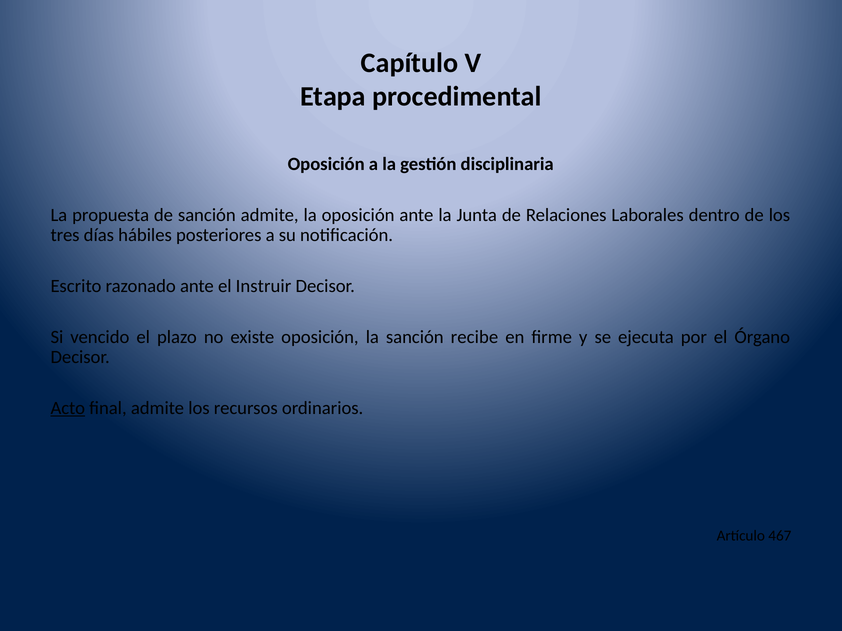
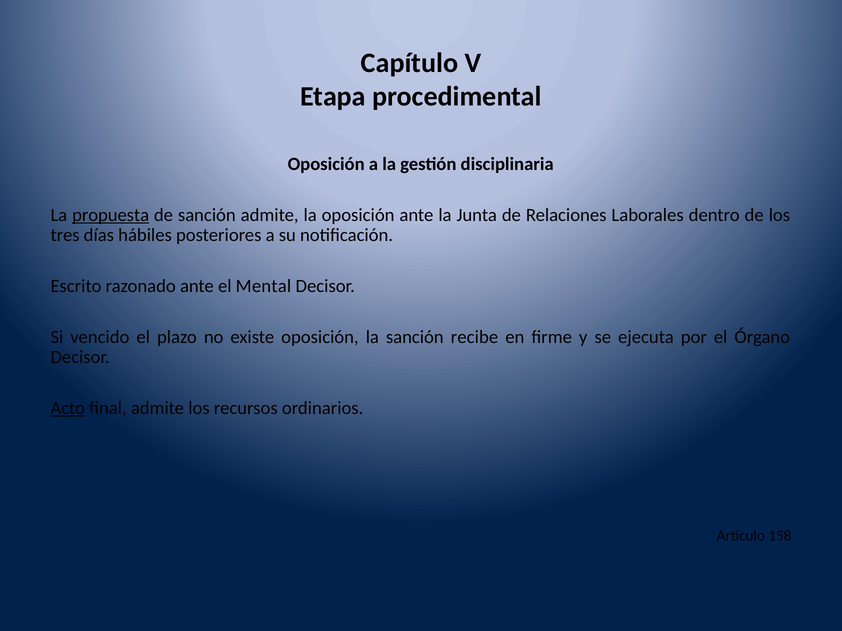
propuesta underline: none -> present
Instruir: Instruir -> Mental
467: 467 -> 158
